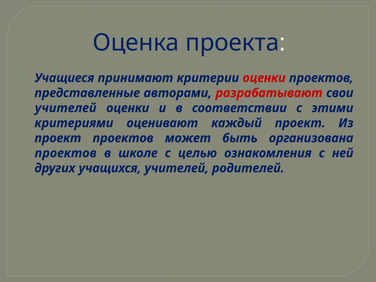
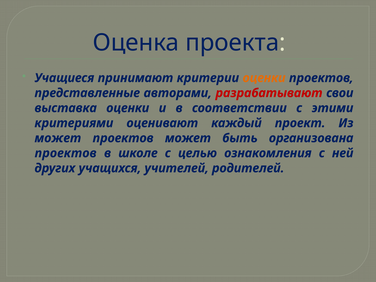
оценки at (264, 78) colour: red -> orange
учителей at (66, 108): учителей -> выставка
проект at (58, 138): проект -> может
